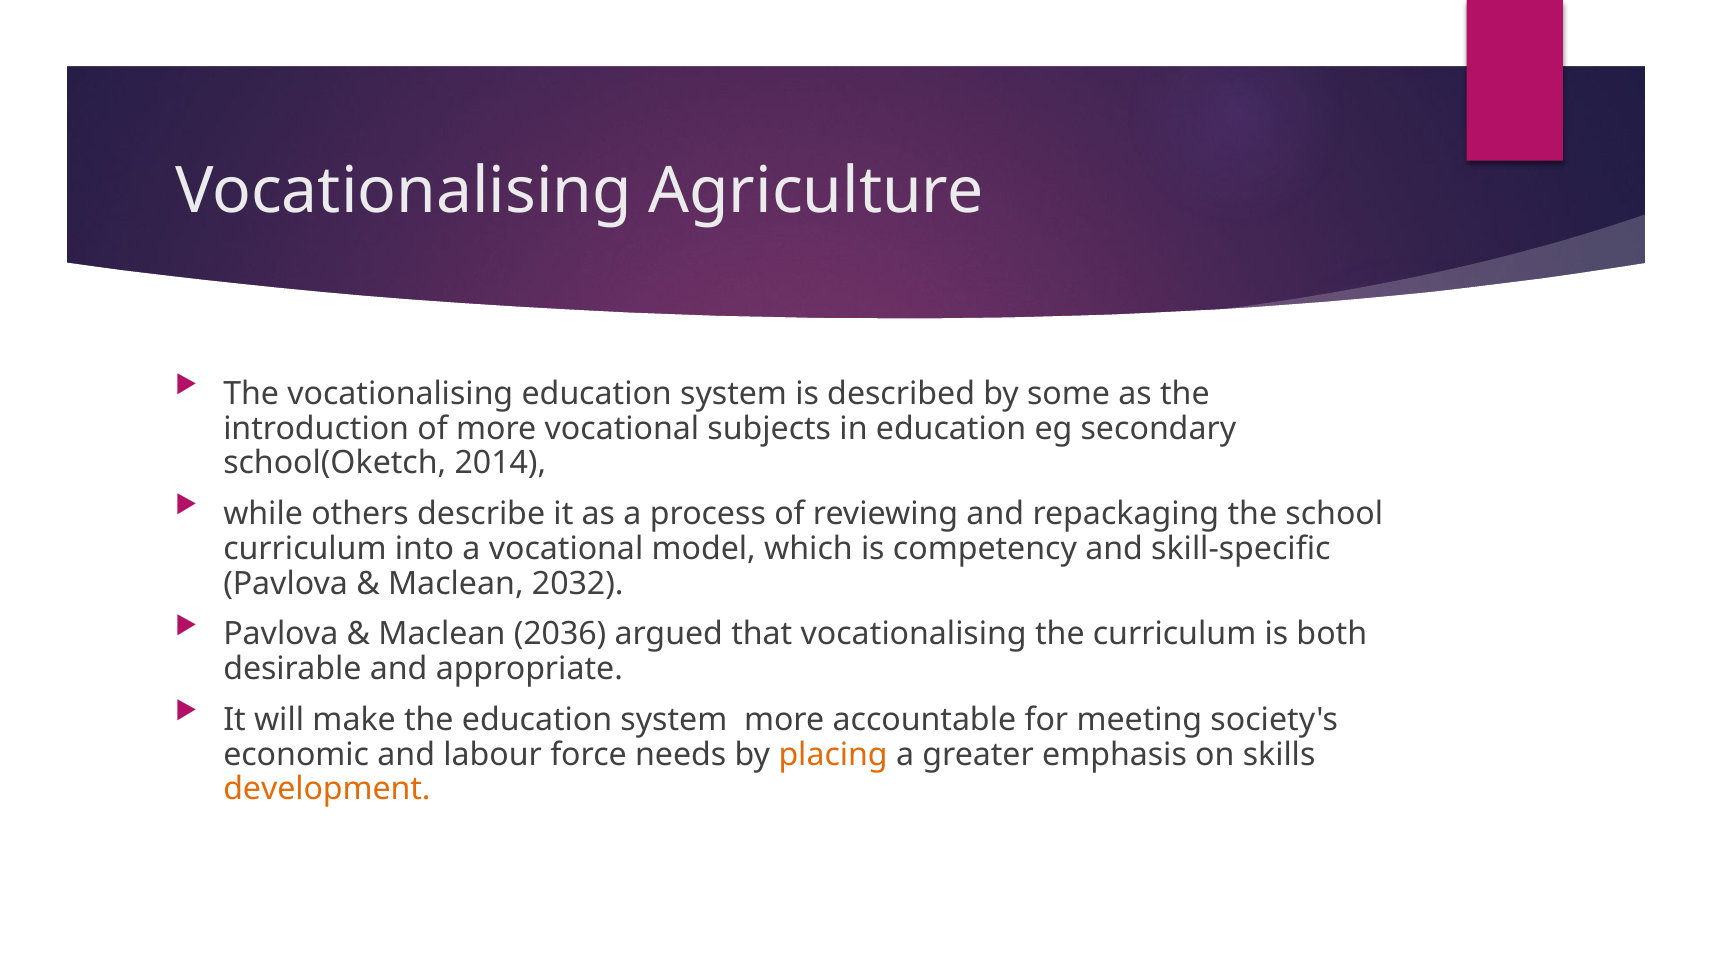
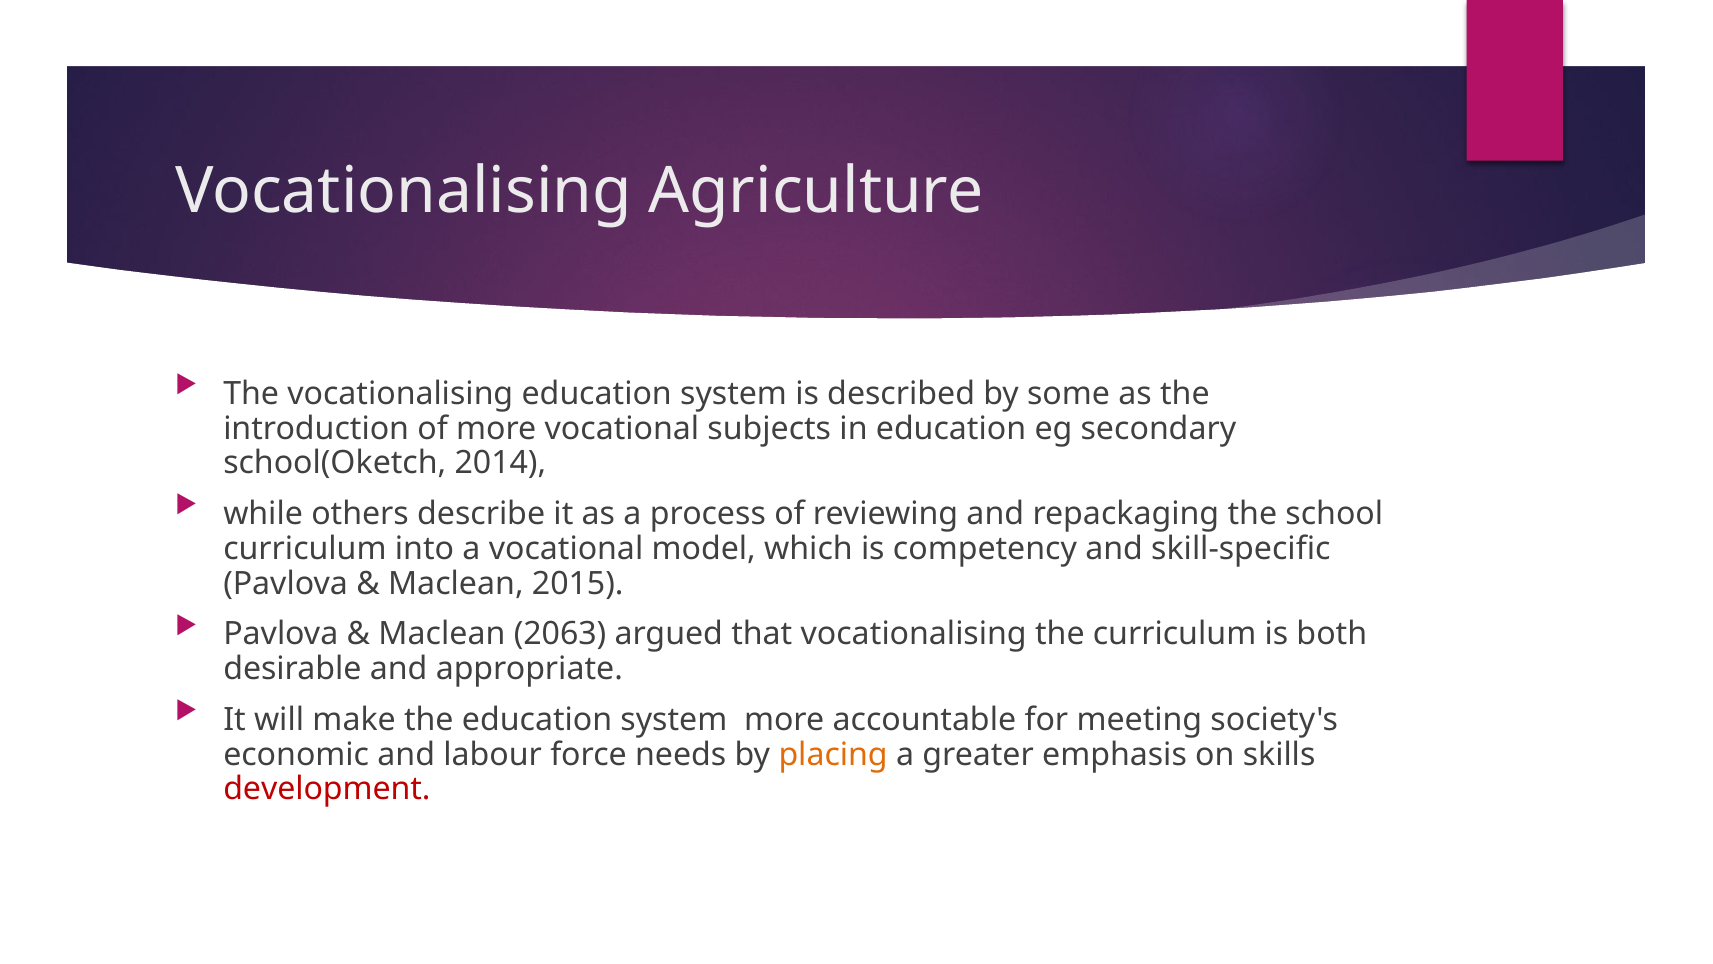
2032: 2032 -> 2015
2036: 2036 -> 2063
development colour: orange -> red
